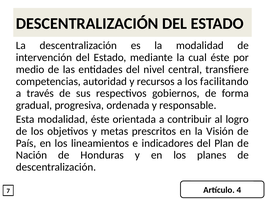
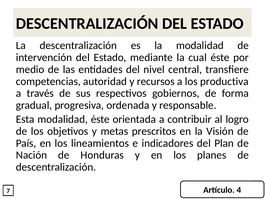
facilitando: facilitando -> productiva
